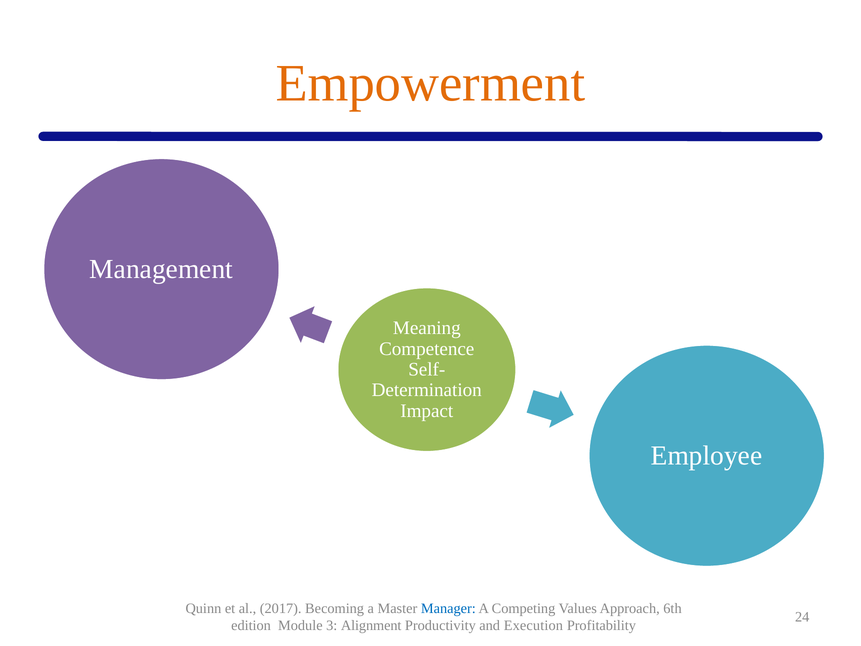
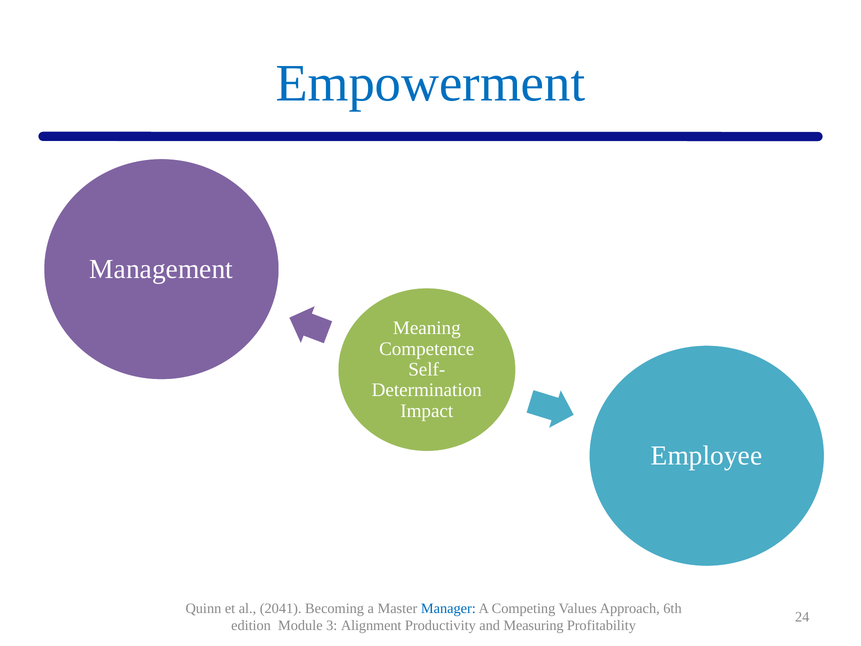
Empowerment colour: orange -> blue
2017: 2017 -> 2041
Execution: Execution -> Measuring
